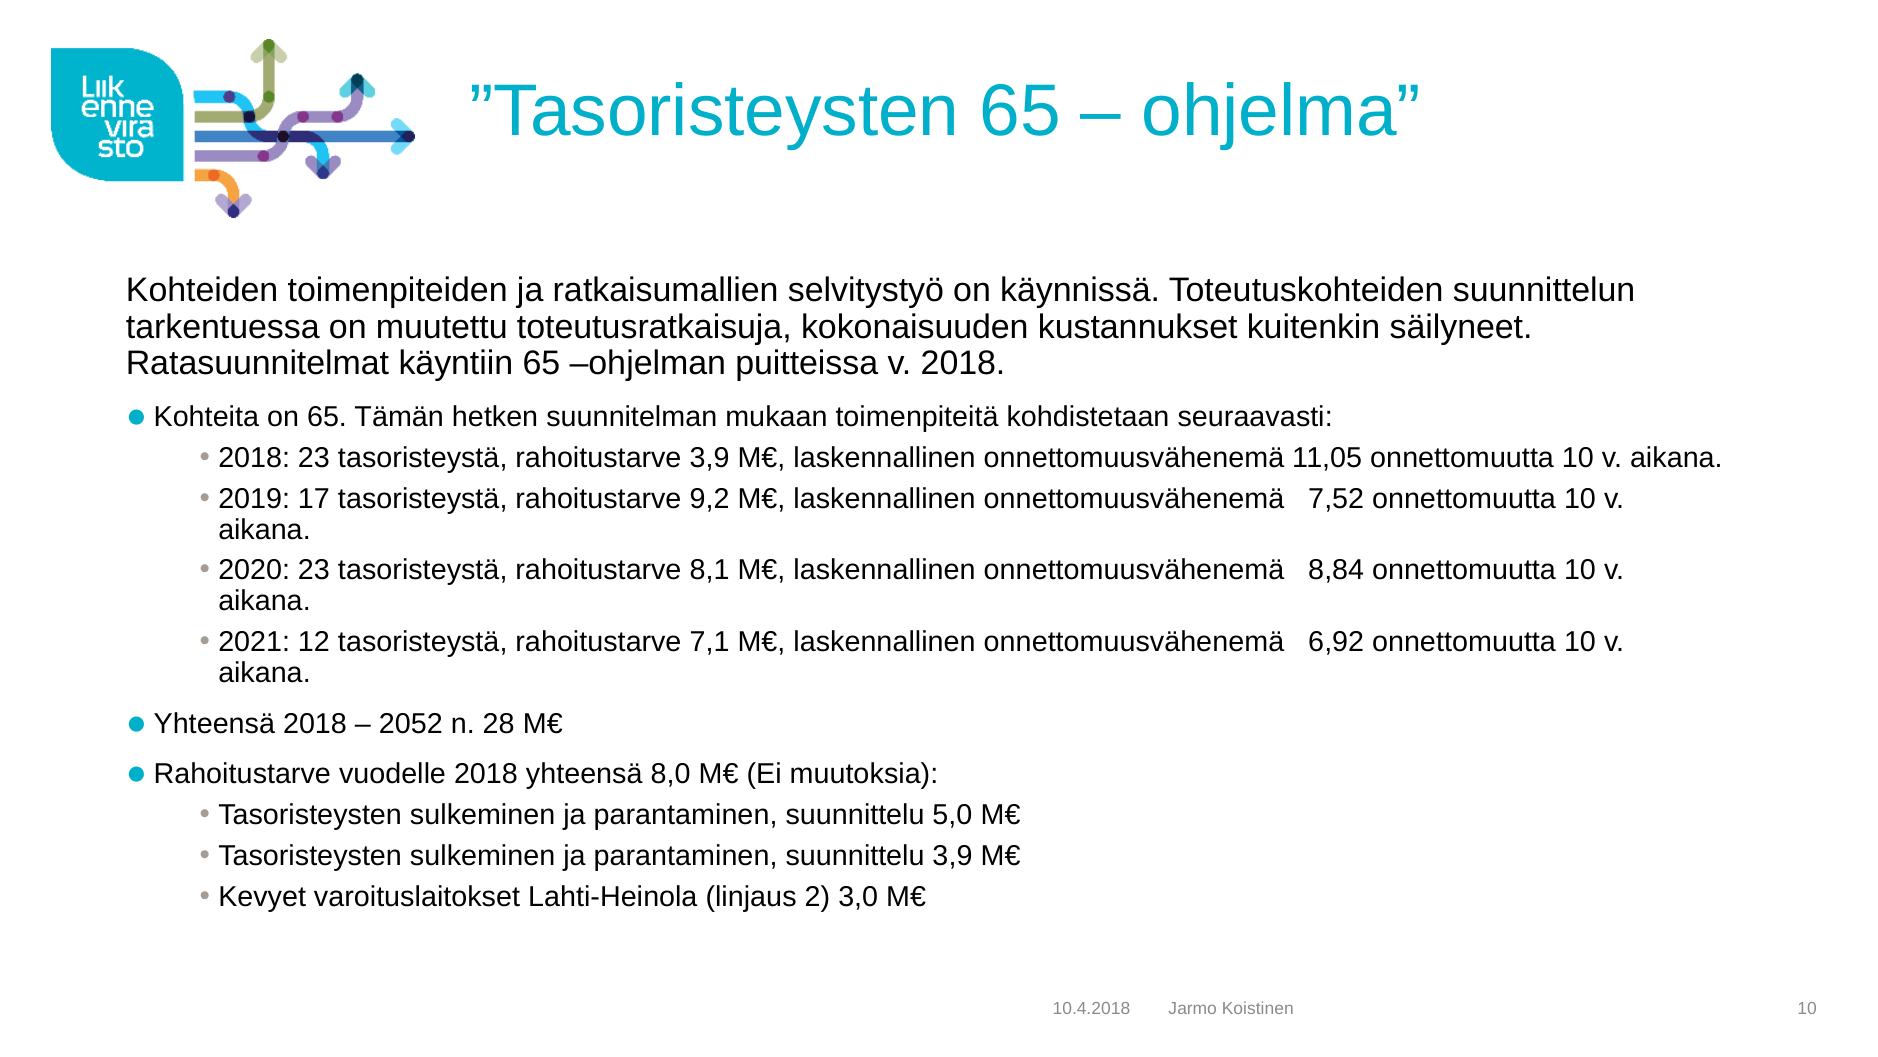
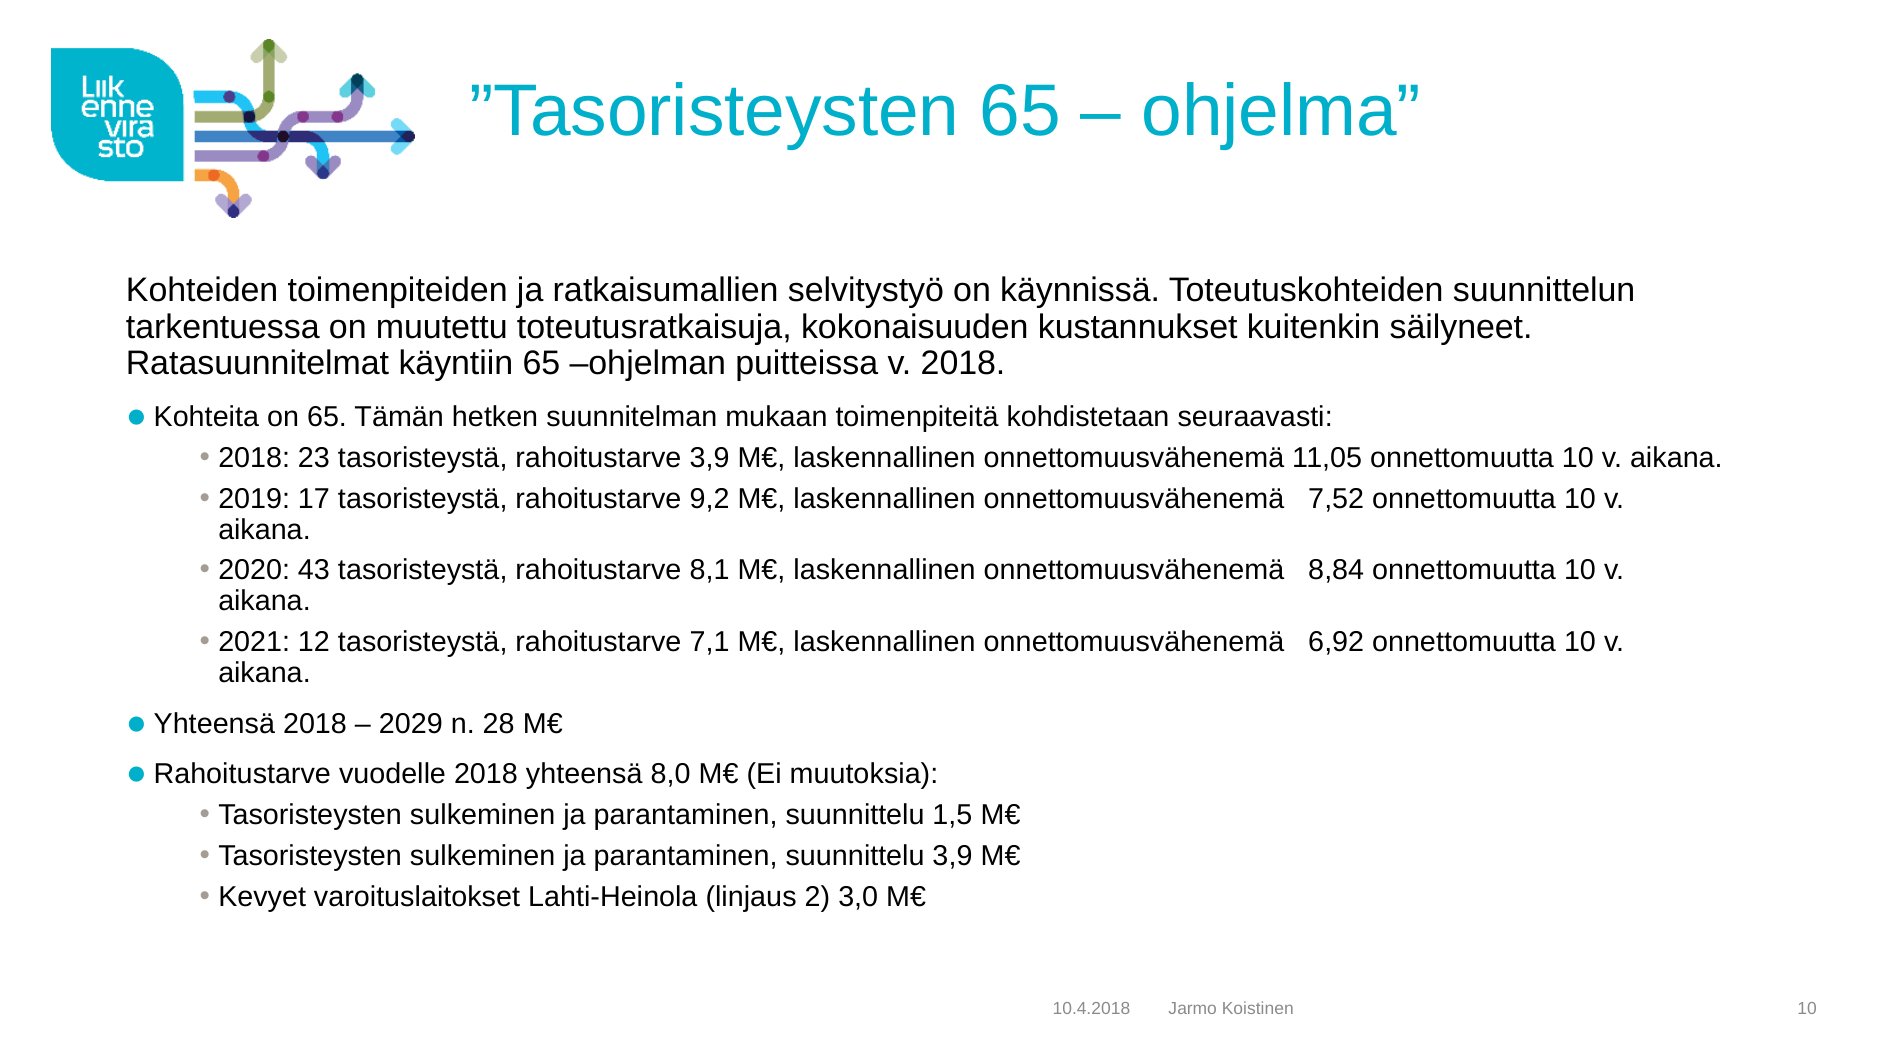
2020 23: 23 -> 43
2052: 2052 -> 2029
5,0: 5,0 -> 1,5
